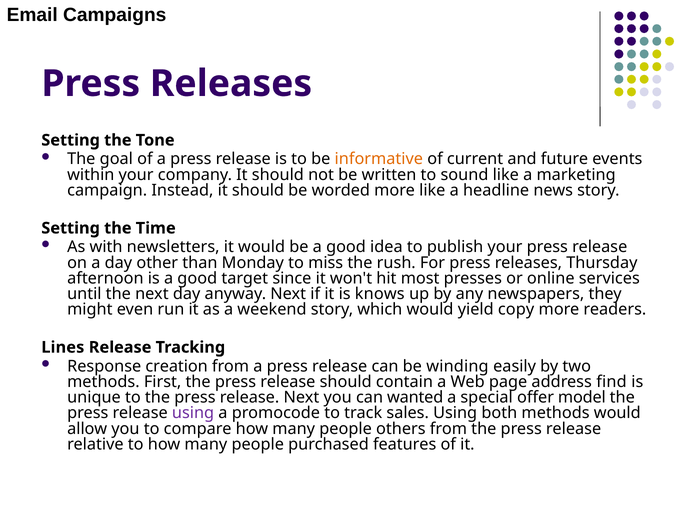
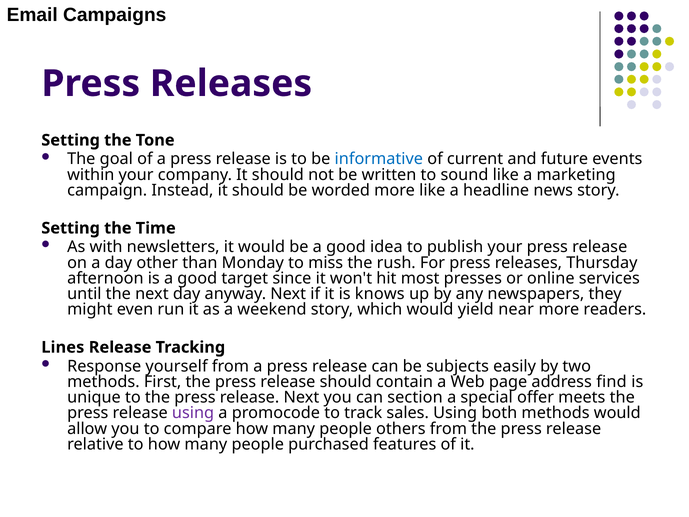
informative colour: orange -> blue
copy: copy -> near
creation: creation -> yourself
winding: winding -> subjects
wanted: wanted -> section
model: model -> meets
